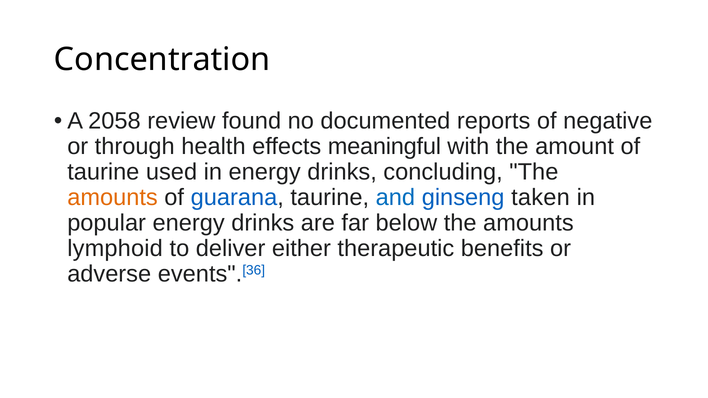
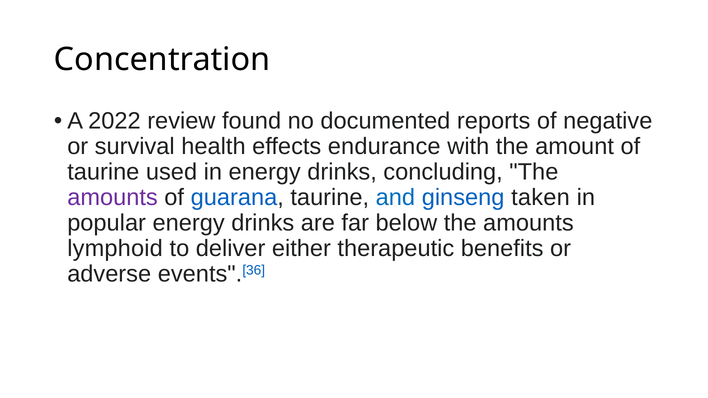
2058: 2058 -> 2022
through: through -> survival
meaningful: meaningful -> endurance
amounts at (112, 198) colour: orange -> purple
